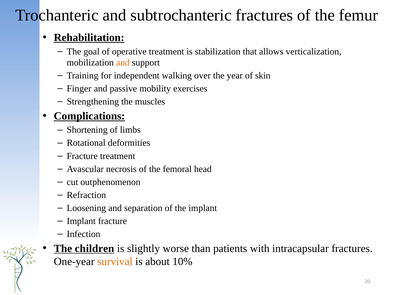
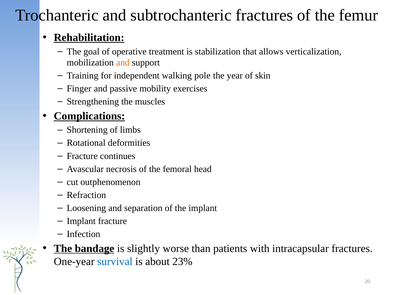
over: over -> pole
Fracture treatment: treatment -> continues
children: children -> bandage
survival colour: orange -> blue
10%: 10% -> 23%
